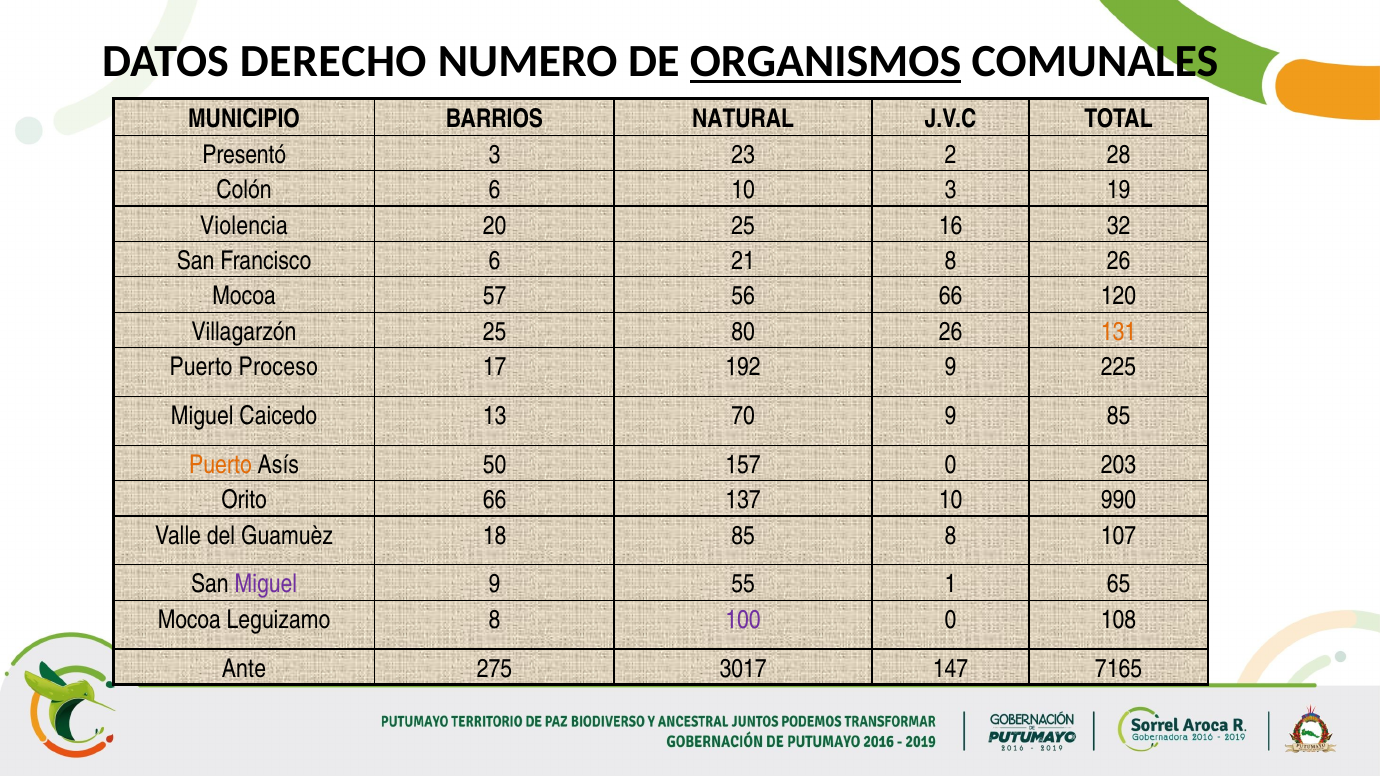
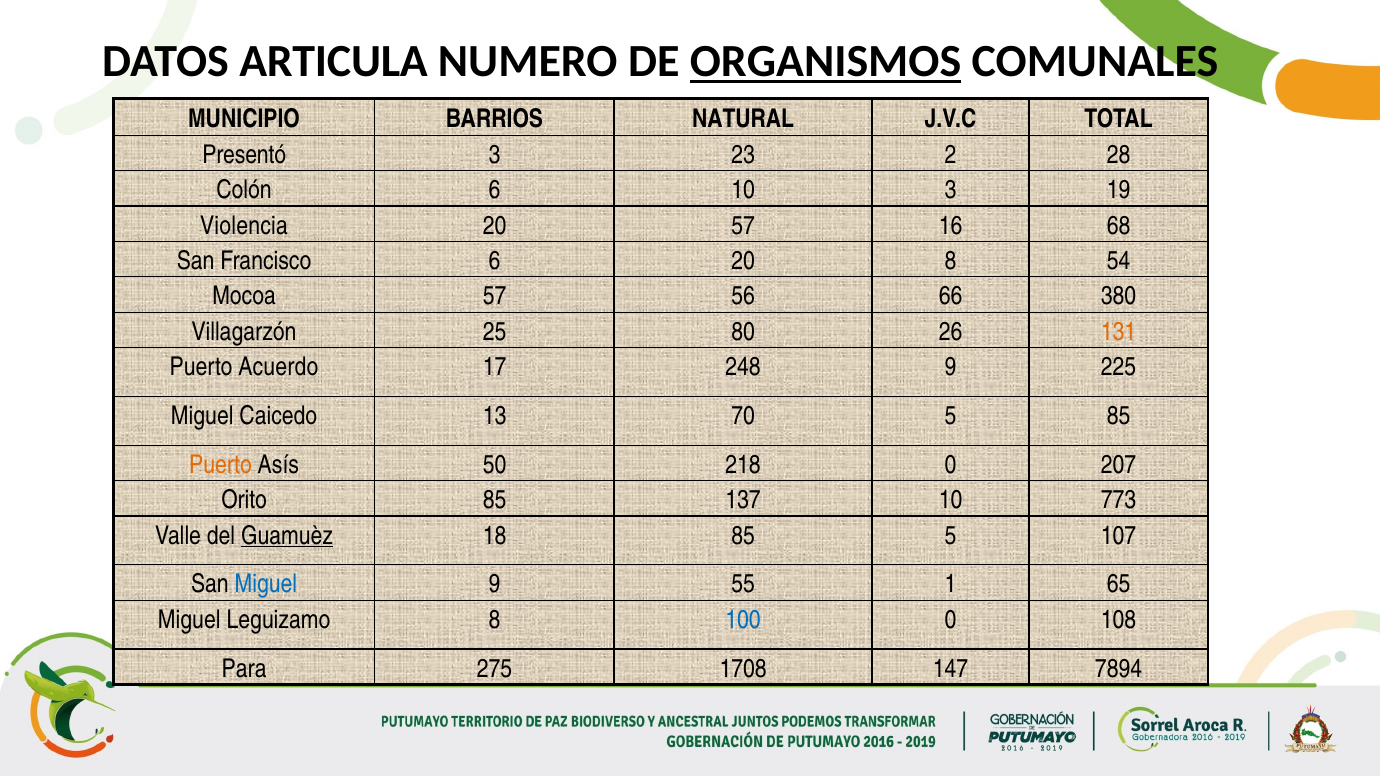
DERECHO: DERECHO -> ARTICULA
20 25: 25 -> 57
32: 32 -> 68
6 21: 21 -> 20
8 26: 26 -> 54
120: 120 -> 380
Proceso: Proceso -> Acuerdo
192: 192 -> 248
70 9: 9 -> 5
157: 157 -> 218
203: 203 -> 207
Orito 66: 66 -> 85
990: 990 -> 773
Guamuèz underline: none -> present
85 8: 8 -> 5
Miguel at (266, 585) colour: purple -> blue
Mocoa at (189, 620): Mocoa -> Miguel
100 colour: purple -> blue
Ante: Ante -> Para
3017: 3017 -> 1708
7165: 7165 -> 7894
